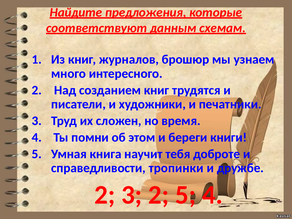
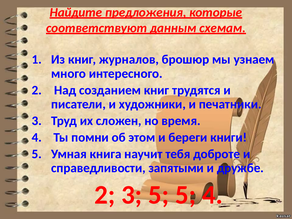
тропинки: тропинки -> запятыми
3 2: 2 -> 5
